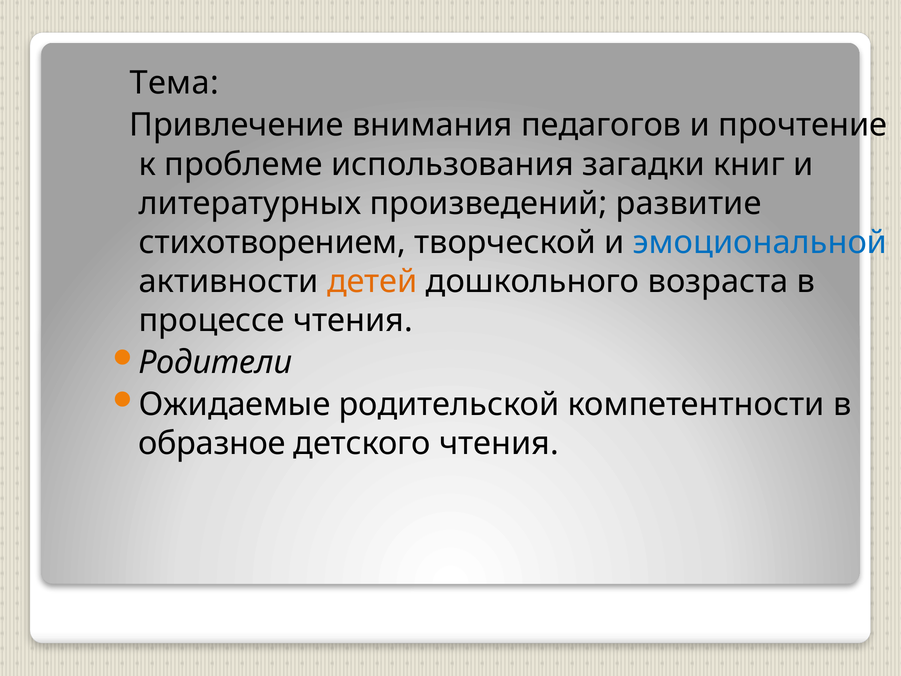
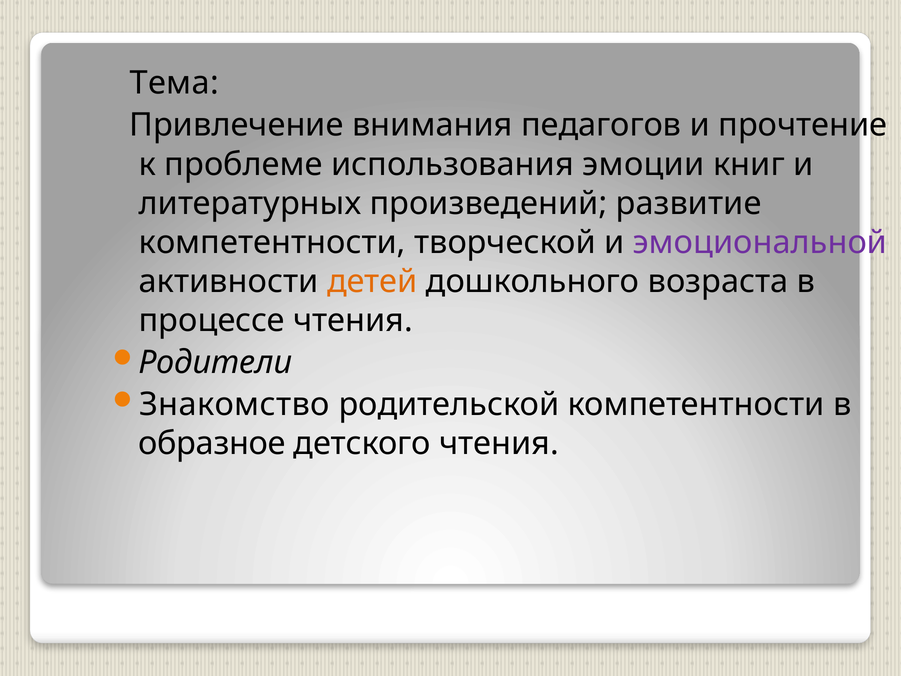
загадки: загадки -> эмоции
стихотворением at (272, 242): стихотворением -> компетентности
эмоциональной colour: blue -> purple
Ожидаемые: Ожидаемые -> Знакомство
